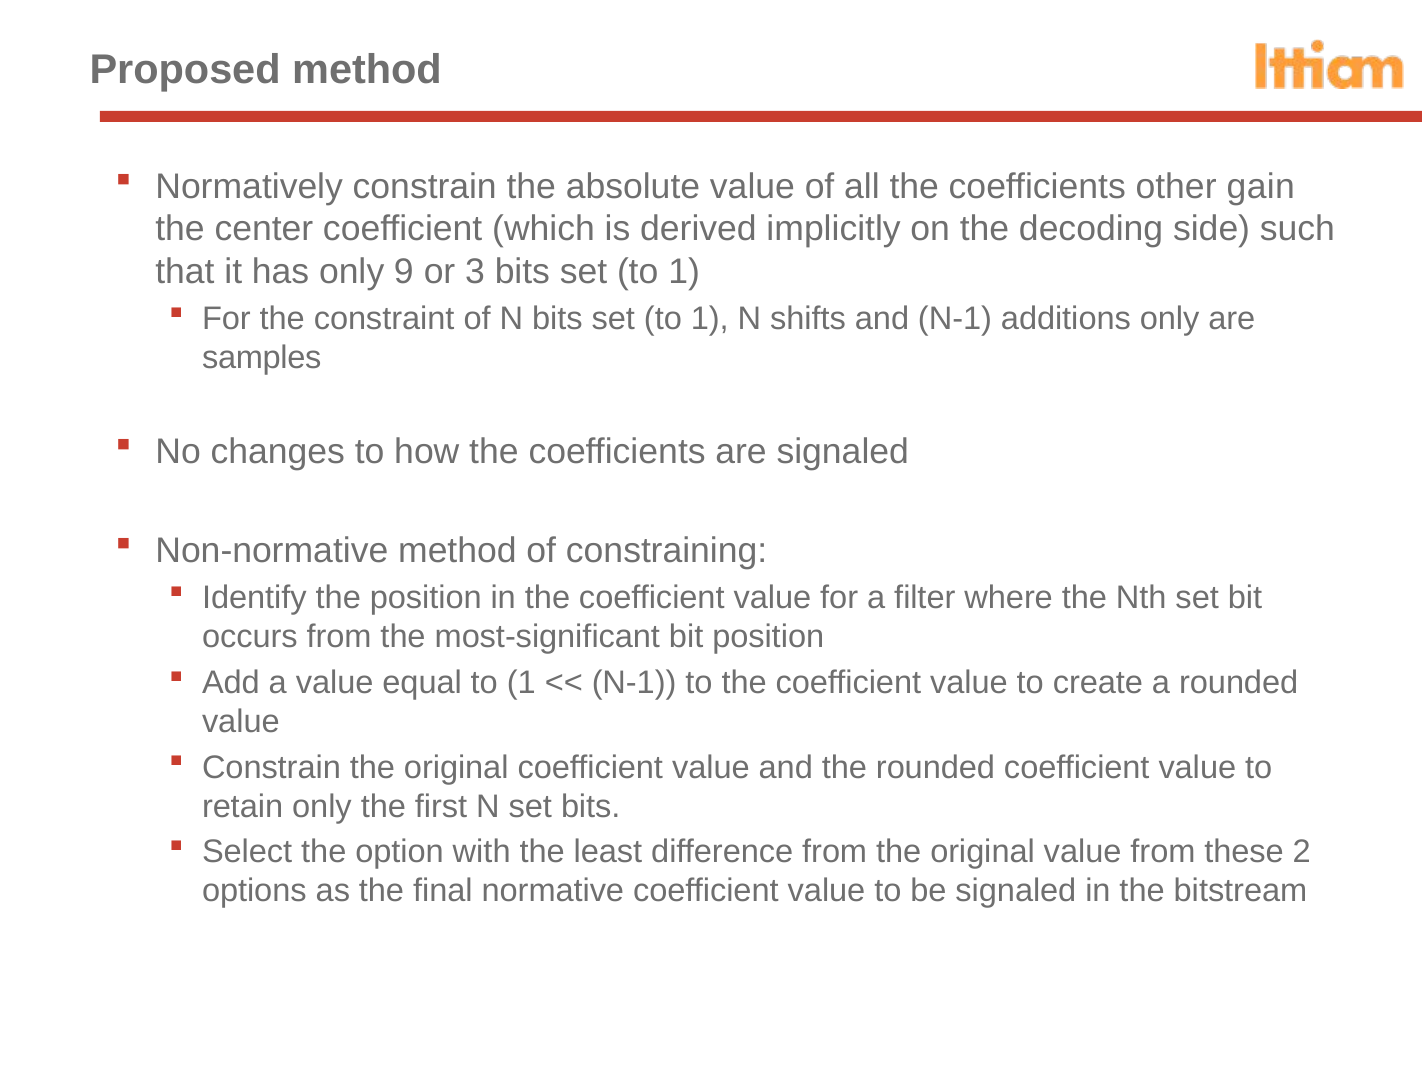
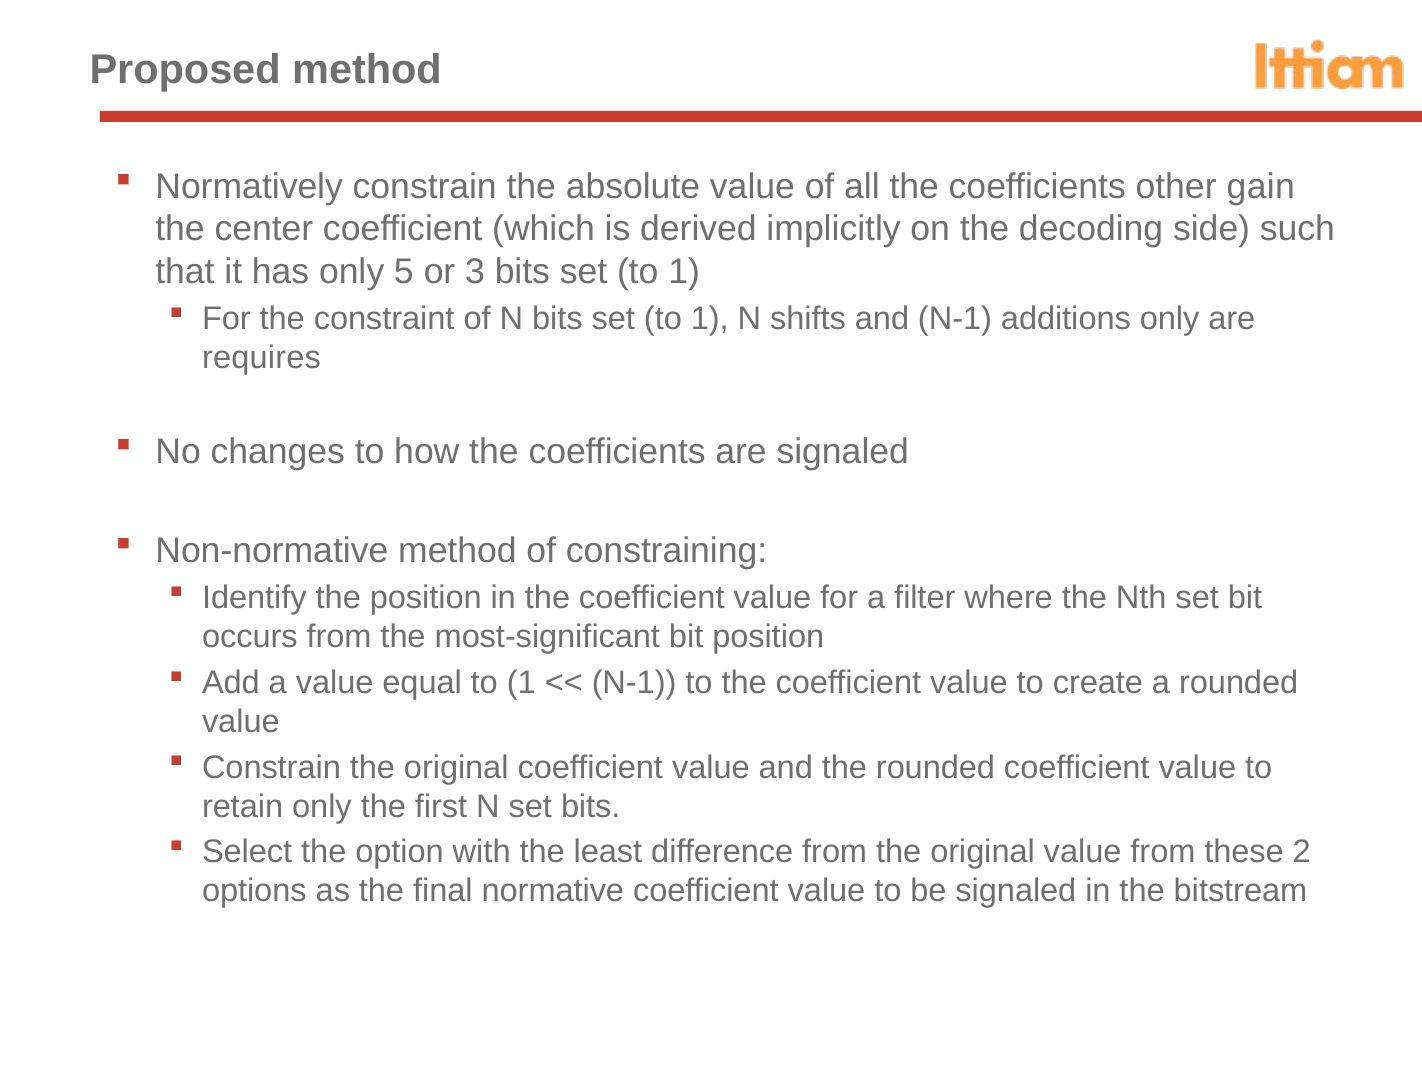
9: 9 -> 5
samples: samples -> requires
